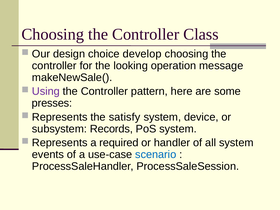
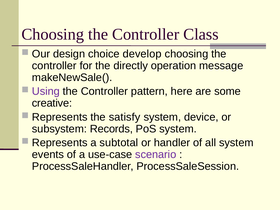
looking: looking -> directly
presses: presses -> creative
required: required -> subtotal
scenario colour: blue -> purple
